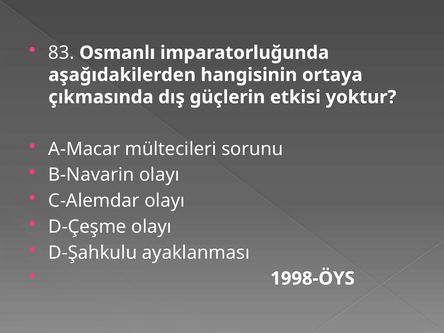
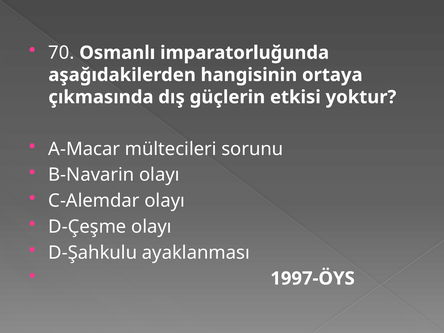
83: 83 -> 70
1998-ÖYS: 1998-ÖYS -> 1997-ÖYS
